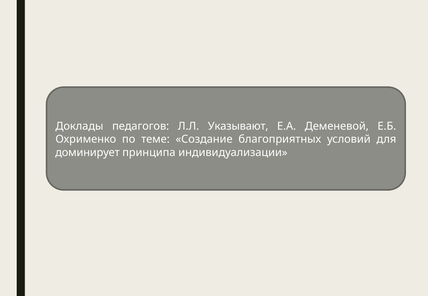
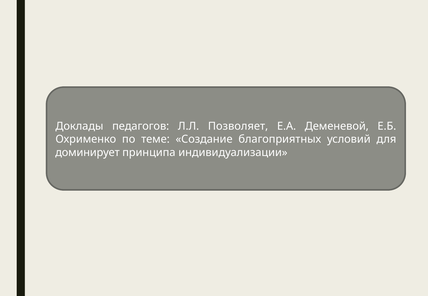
Указывают: Указывают -> Позволяет
